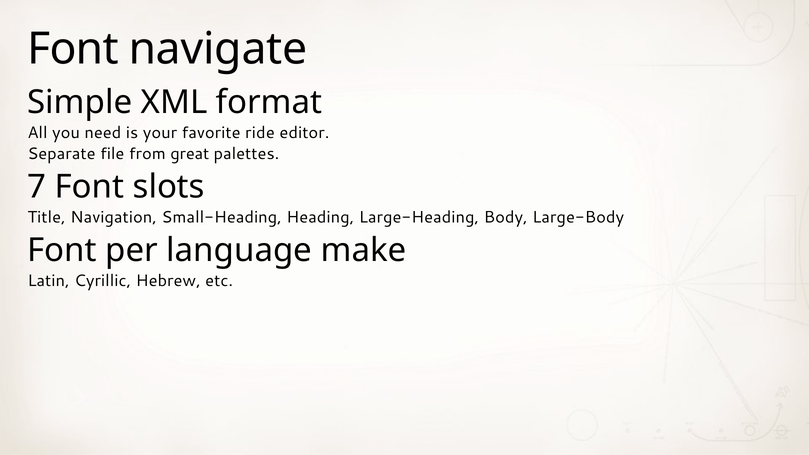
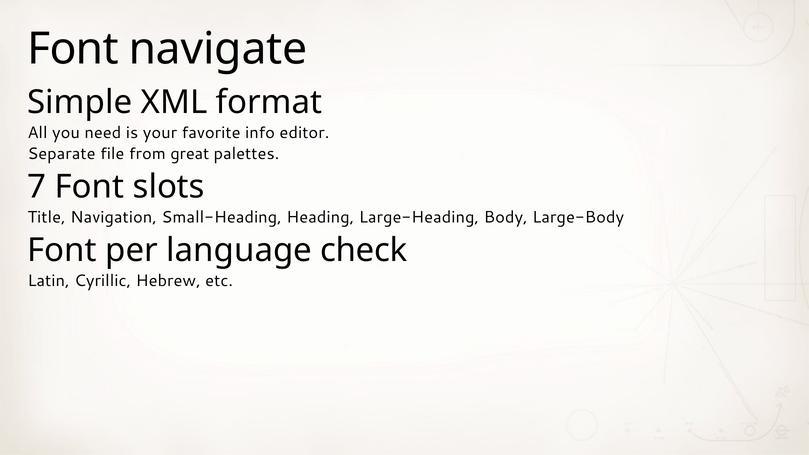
ride: ride -> info
make: make -> check
